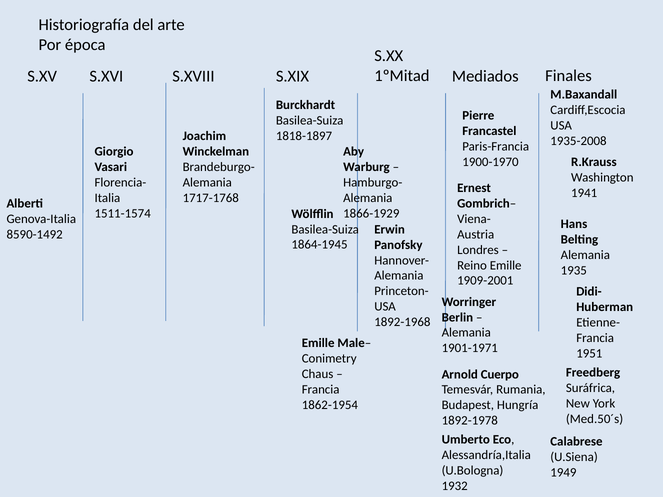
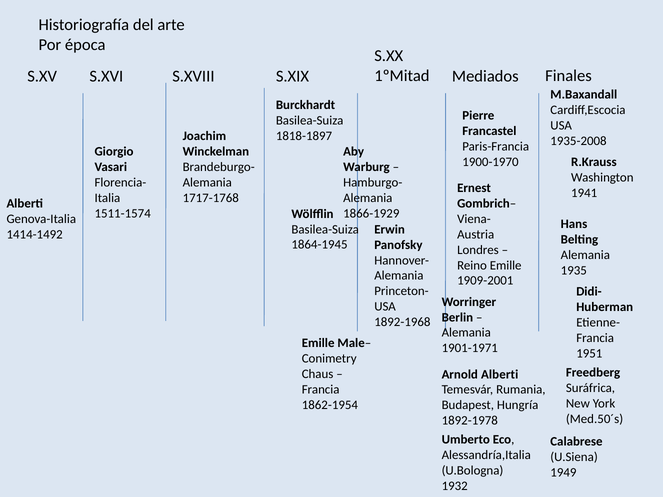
8590-1492: 8590-1492 -> 1414-1492
Arnold Cuerpo: Cuerpo -> Alberti
